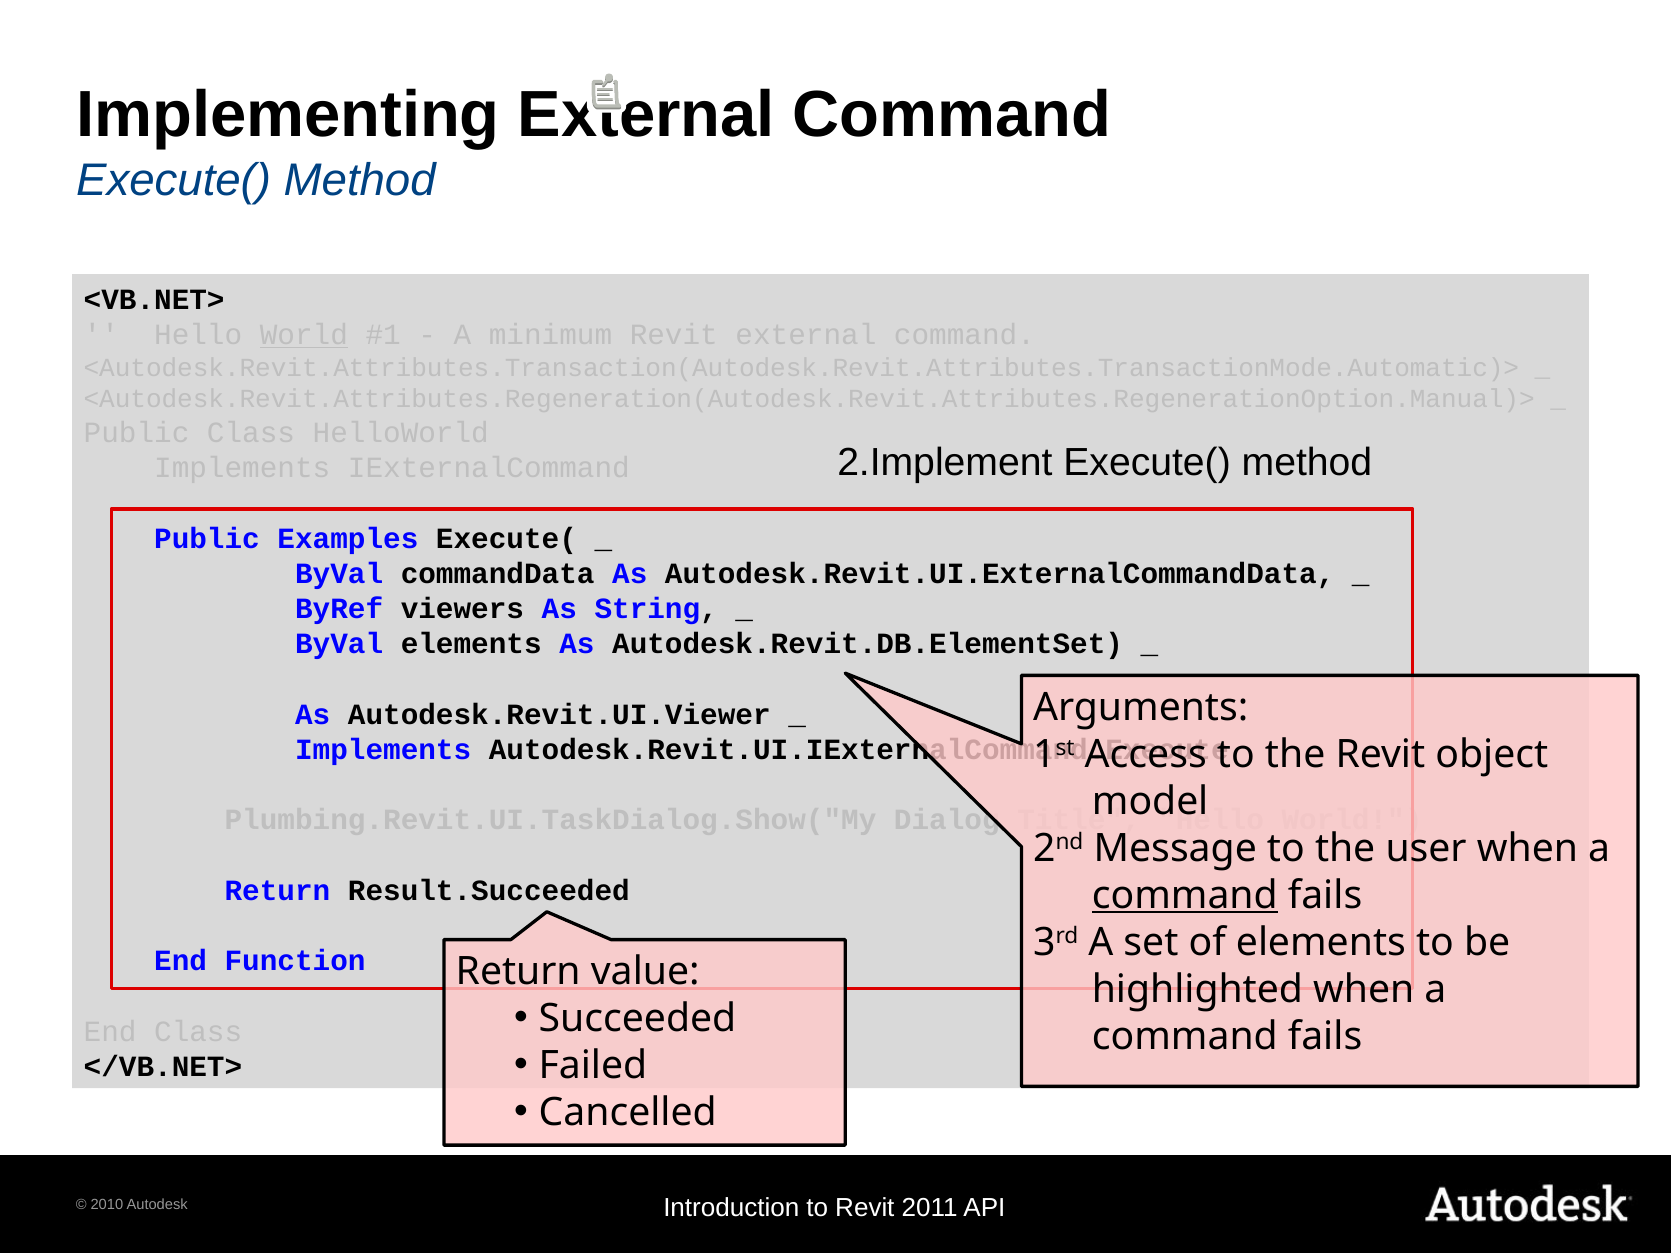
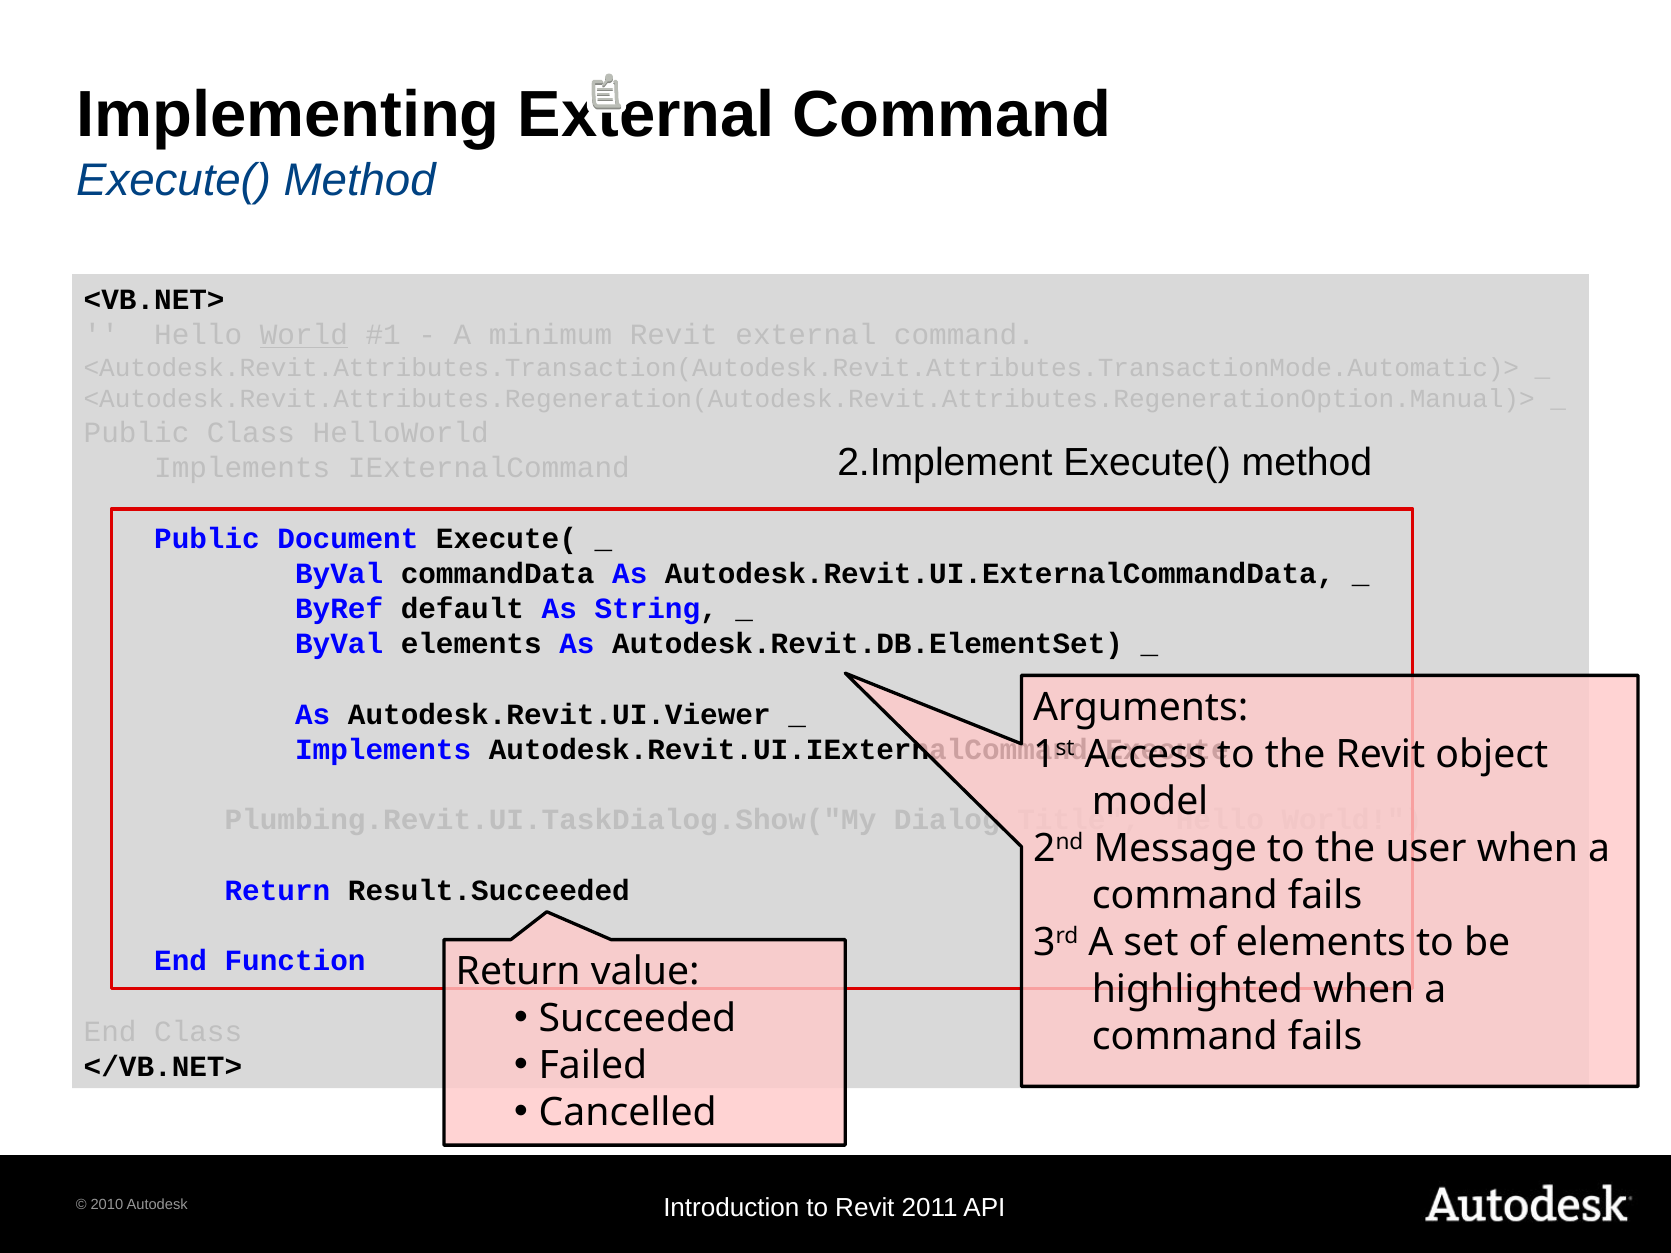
Examples: Examples -> Document
viewers: viewers -> default
command at (1185, 895) underline: present -> none
